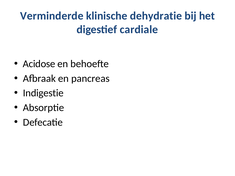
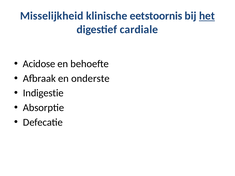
Verminderde: Verminderde -> Misselijkheid
dehydratie: dehydratie -> eetstoornis
het underline: none -> present
pancreas: pancreas -> onderste
